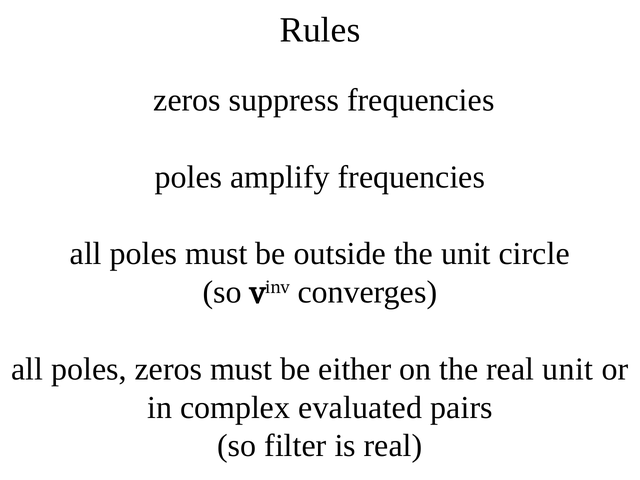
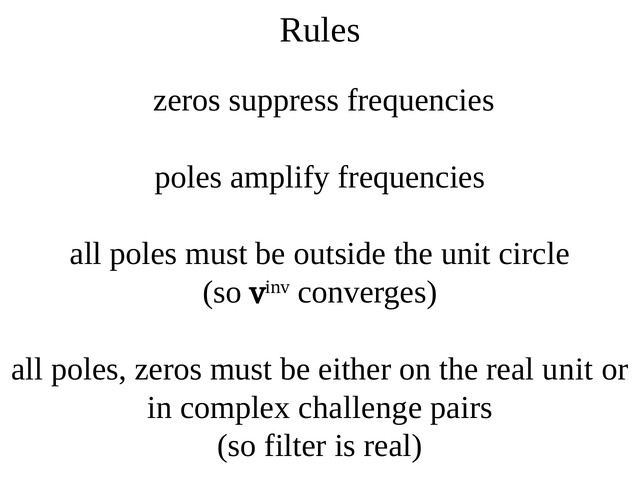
evaluated: evaluated -> challenge
